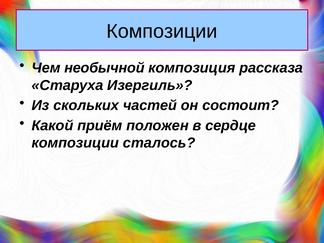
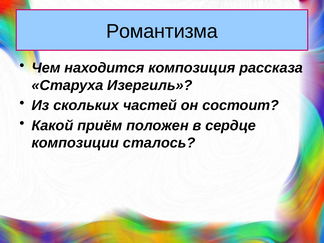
Композиции at (162, 31): Композиции -> Романтизма
необычной: необычной -> находится
